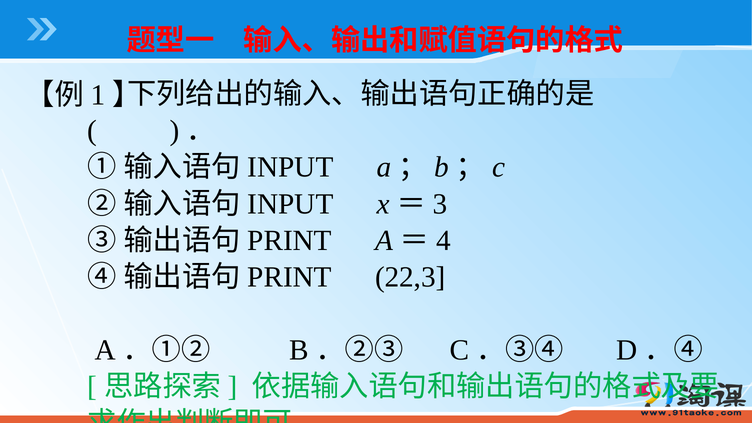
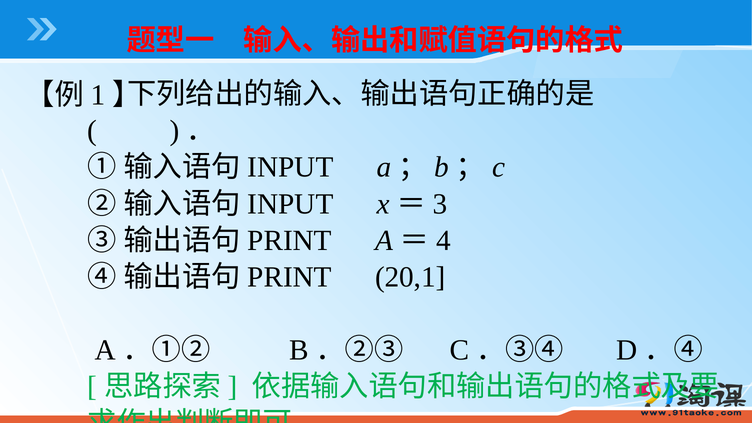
22,3: 22,3 -> 20,1
